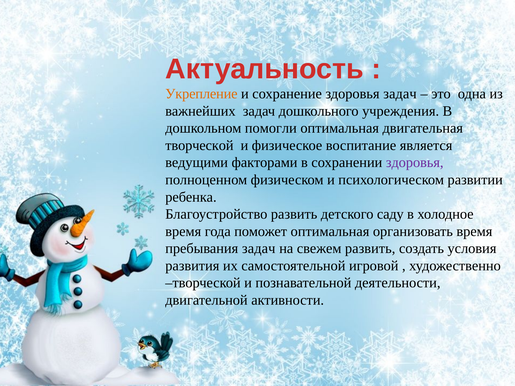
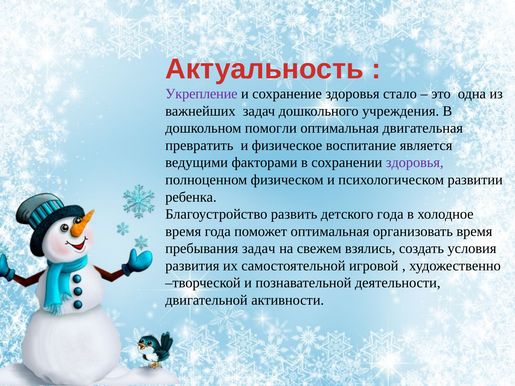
Укрепление colour: orange -> purple
здоровья задач: задач -> стало
творческой at (199, 145): творческой -> превратить
детского саду: саду -> года
свежем развить: развить -> взялись
